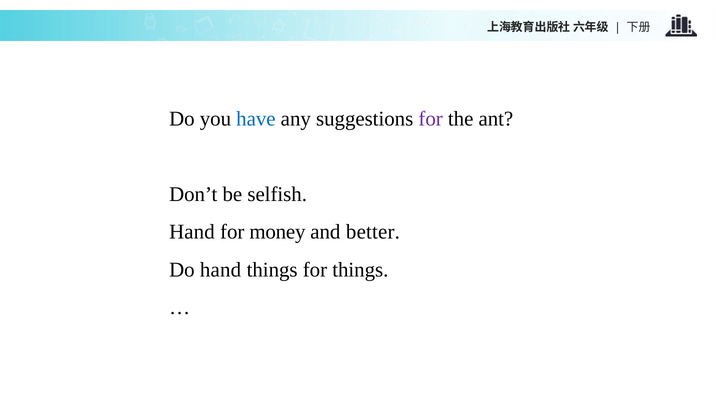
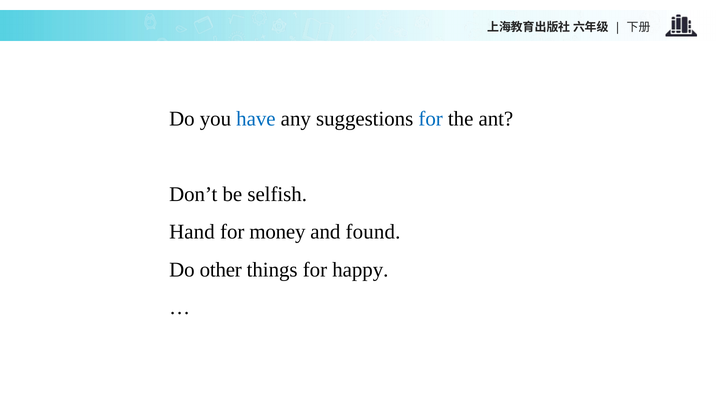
for at (431, 119) colour: purple -> blue
better: better -> found
Do hand: hand -> other
for things: things -> happy
